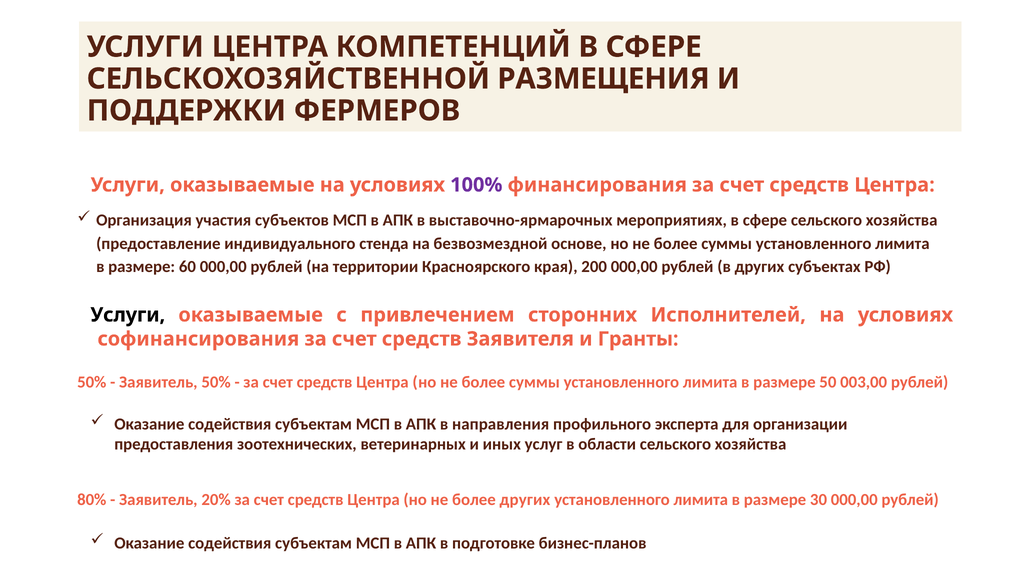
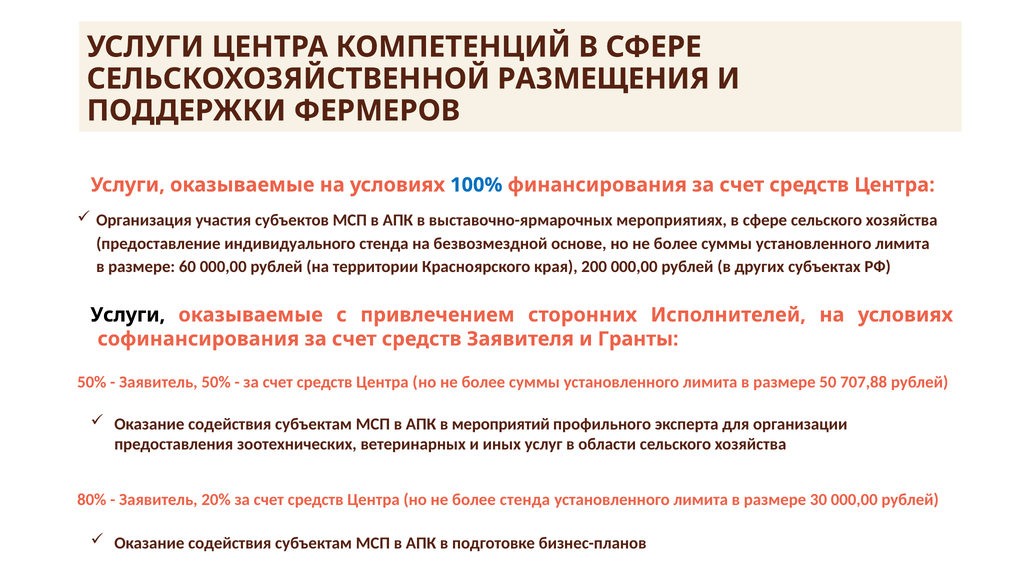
100% colour: purple -> blue
003,00: 003,00 -> 707,88
направления: направления -> мероприятий
более других: других -> стенда
